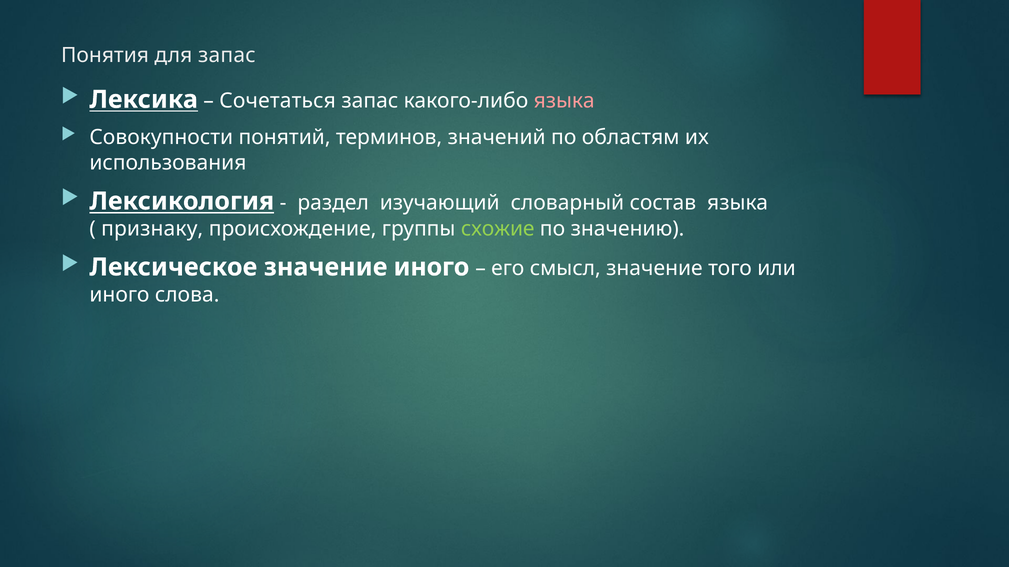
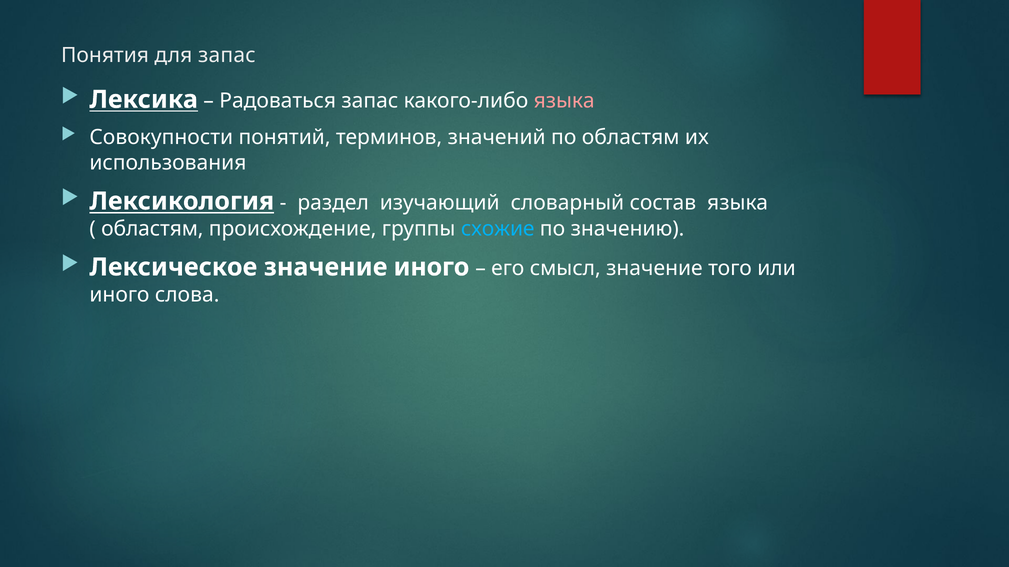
Сочетаться: Сочетаться -> Радоваться
признаку at (152, 229): признаку -> областям
схожие colour: light green -> light blue
